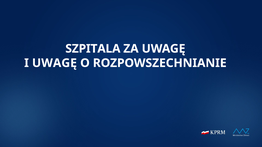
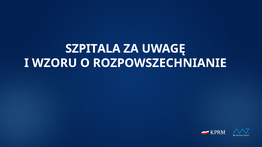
I UWAGĘ: UWAGĘ -> WZORU
